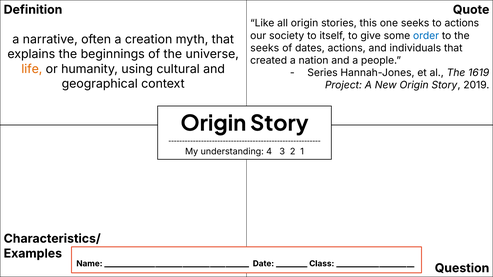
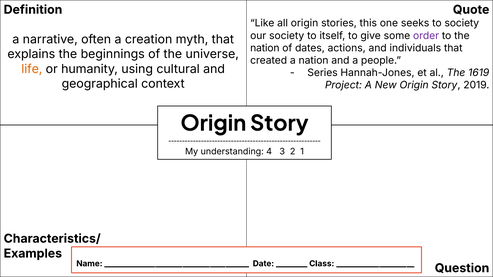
to actions: actions -> society
order colour: blue -> purple
seeks at (265, 48): seeks -> nation
